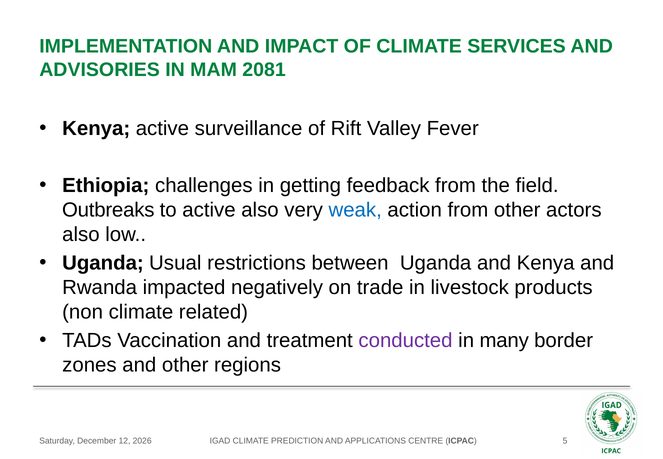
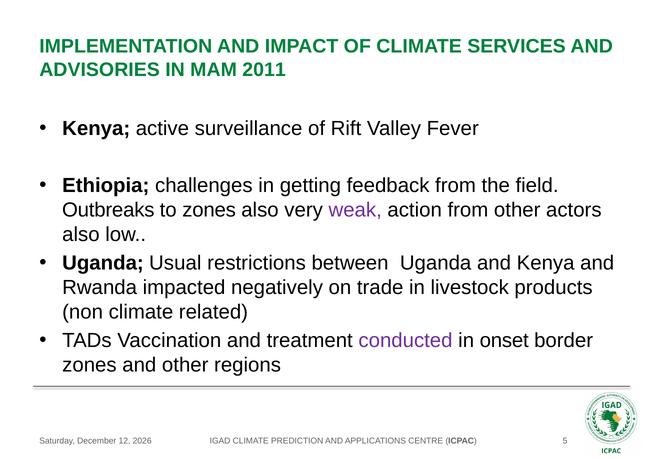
2081: 2081 -> 2011
to active: active -> zones
weak colour: blue -> purple
many: many -> onset
